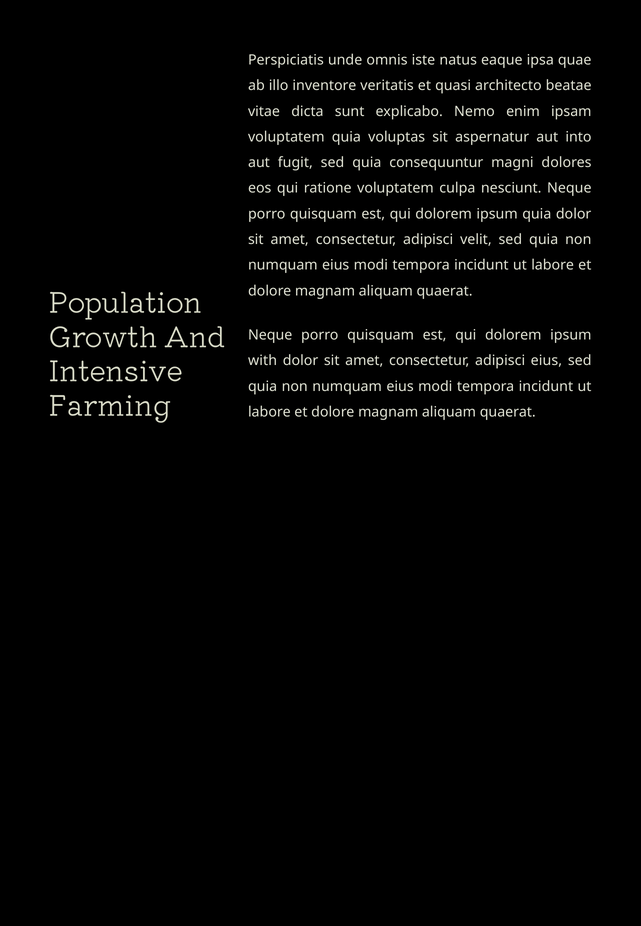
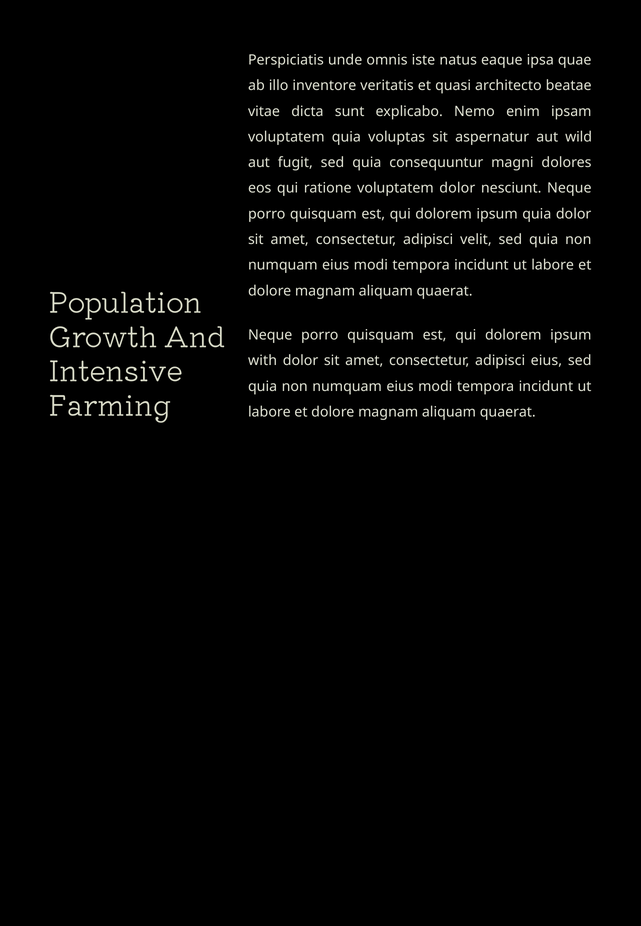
into: into -> wild
voluptatem culpa: culpa -> dolor
